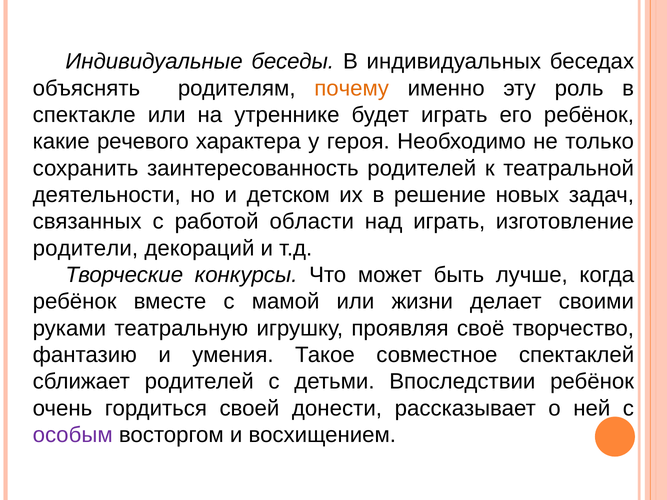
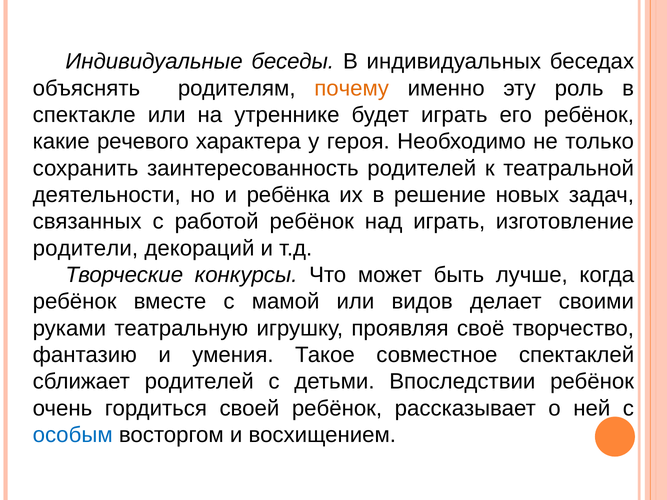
детском: детском -> ребёнка
работой области: области -> ребёнок
жизни: жизни -> видов
своей донести: донести -> ребёнок
особым colour: purple -> blue
